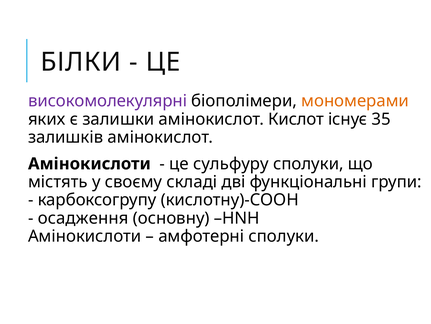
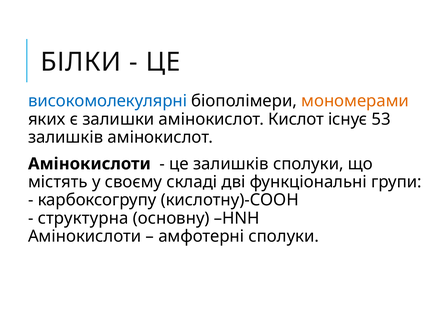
високомолекулярні colour: purple -> blue
35: 35 -> 53
це сульфуру: сульфуру -> залишків
осадження: осадження -> структурна
